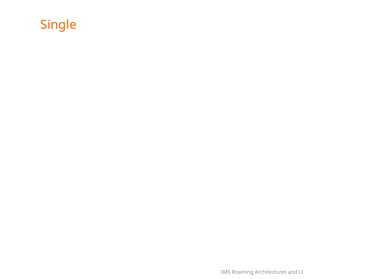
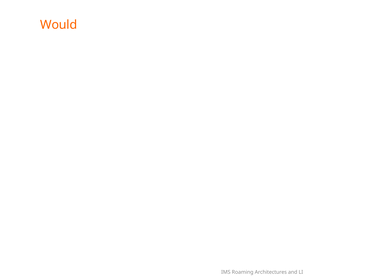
Single: Single -> Would
